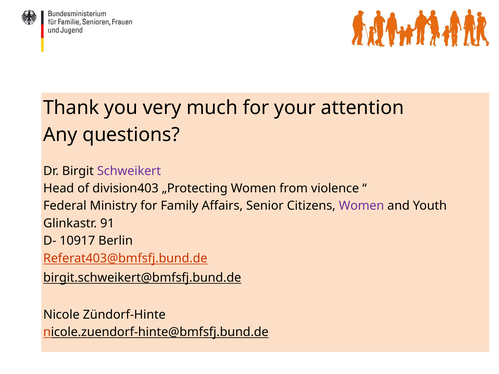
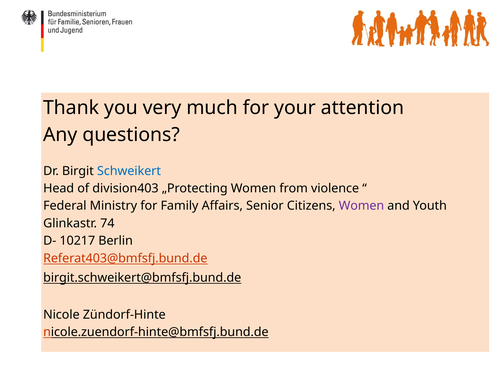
Schweikert colour: purple -> blue
91: 91 -> 74
10917: 10917 -> 10217
